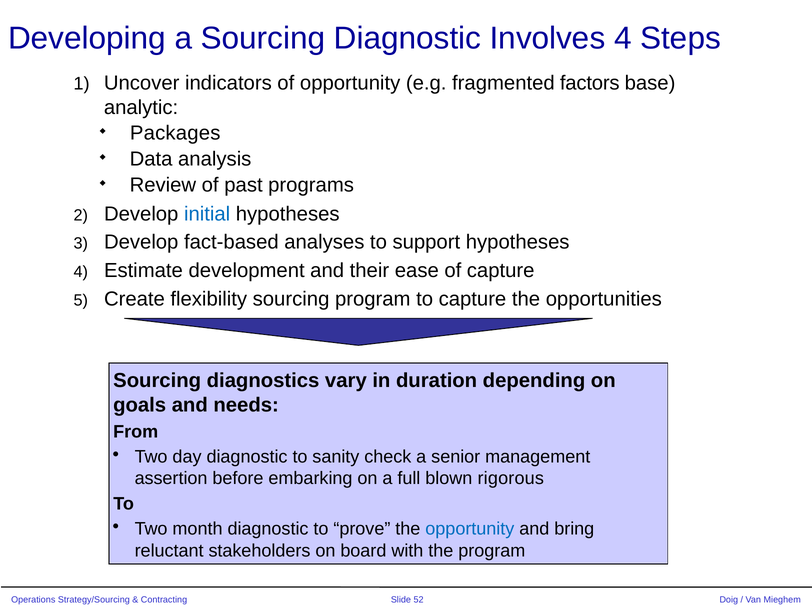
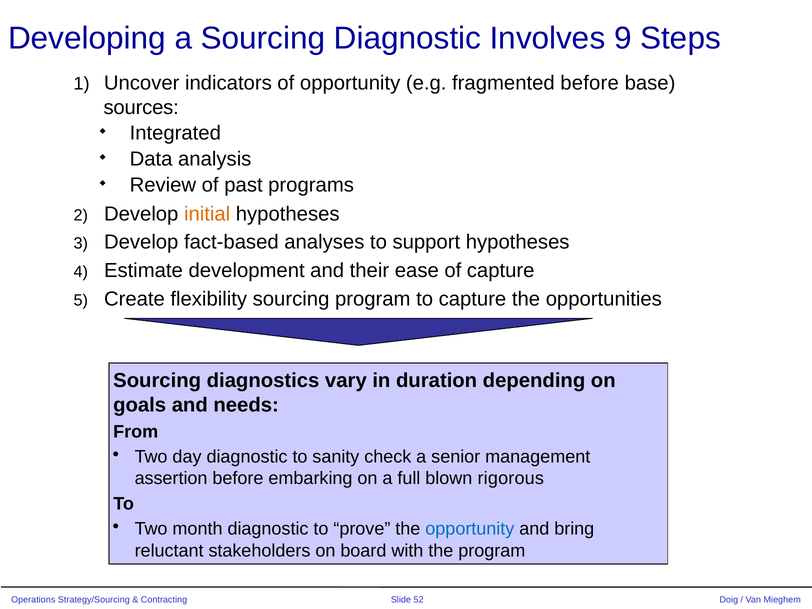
Involves 4: 4 -> 9
fragmented factors: factors -> before
analytic: analytic -> sources
Packages: Packages -> Integrated
initial colour: blue -> orange
